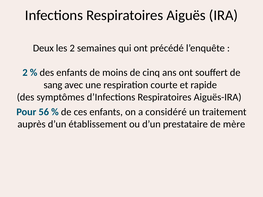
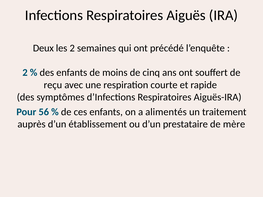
sang: sang -> reçu
considéré: considéré -> alimentés
